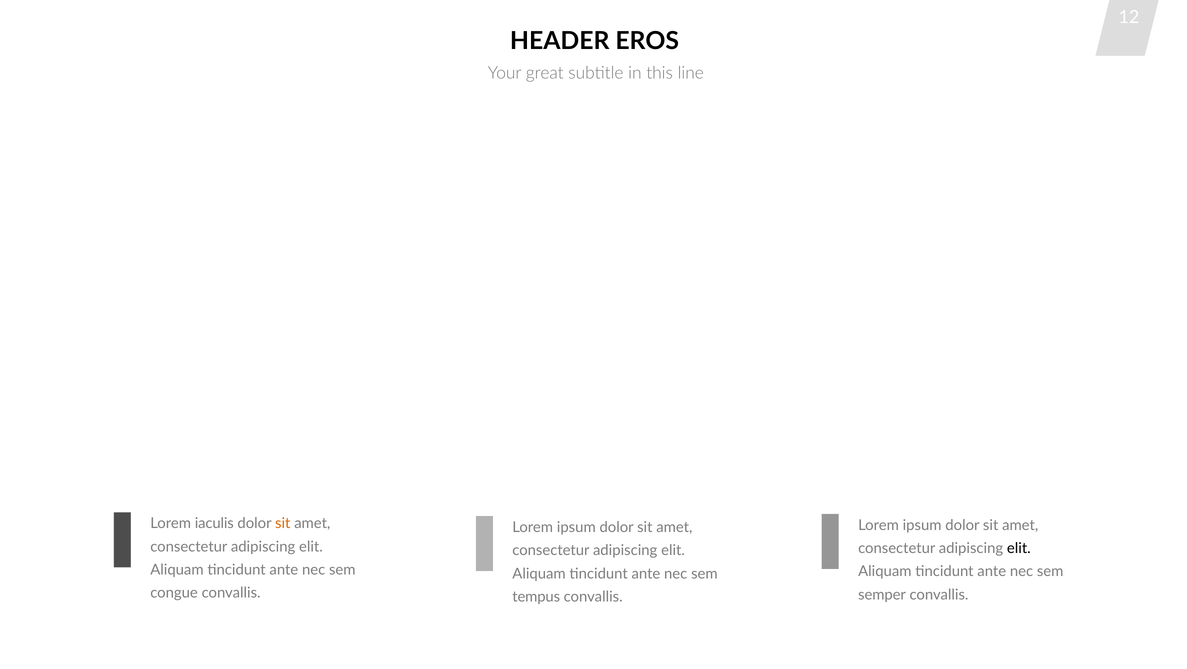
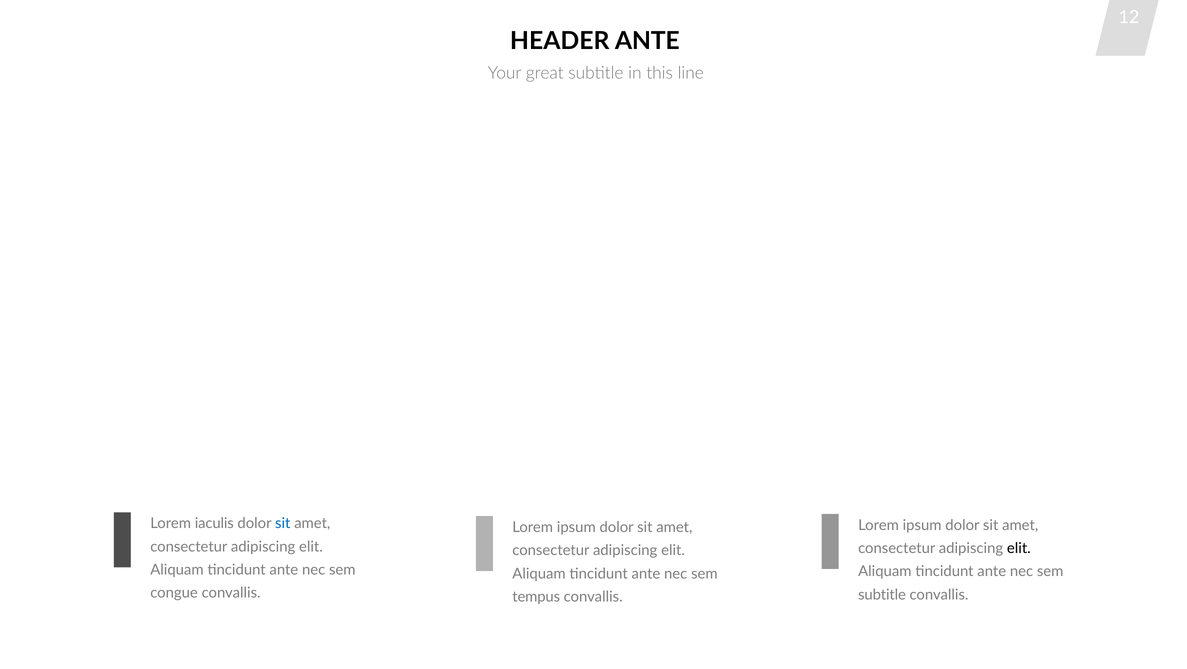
HEADER EROS: EROS -> ANTE
sit at (283, 524) colour: orange -> blue
semper at (882, 595): semper -> subtitle
